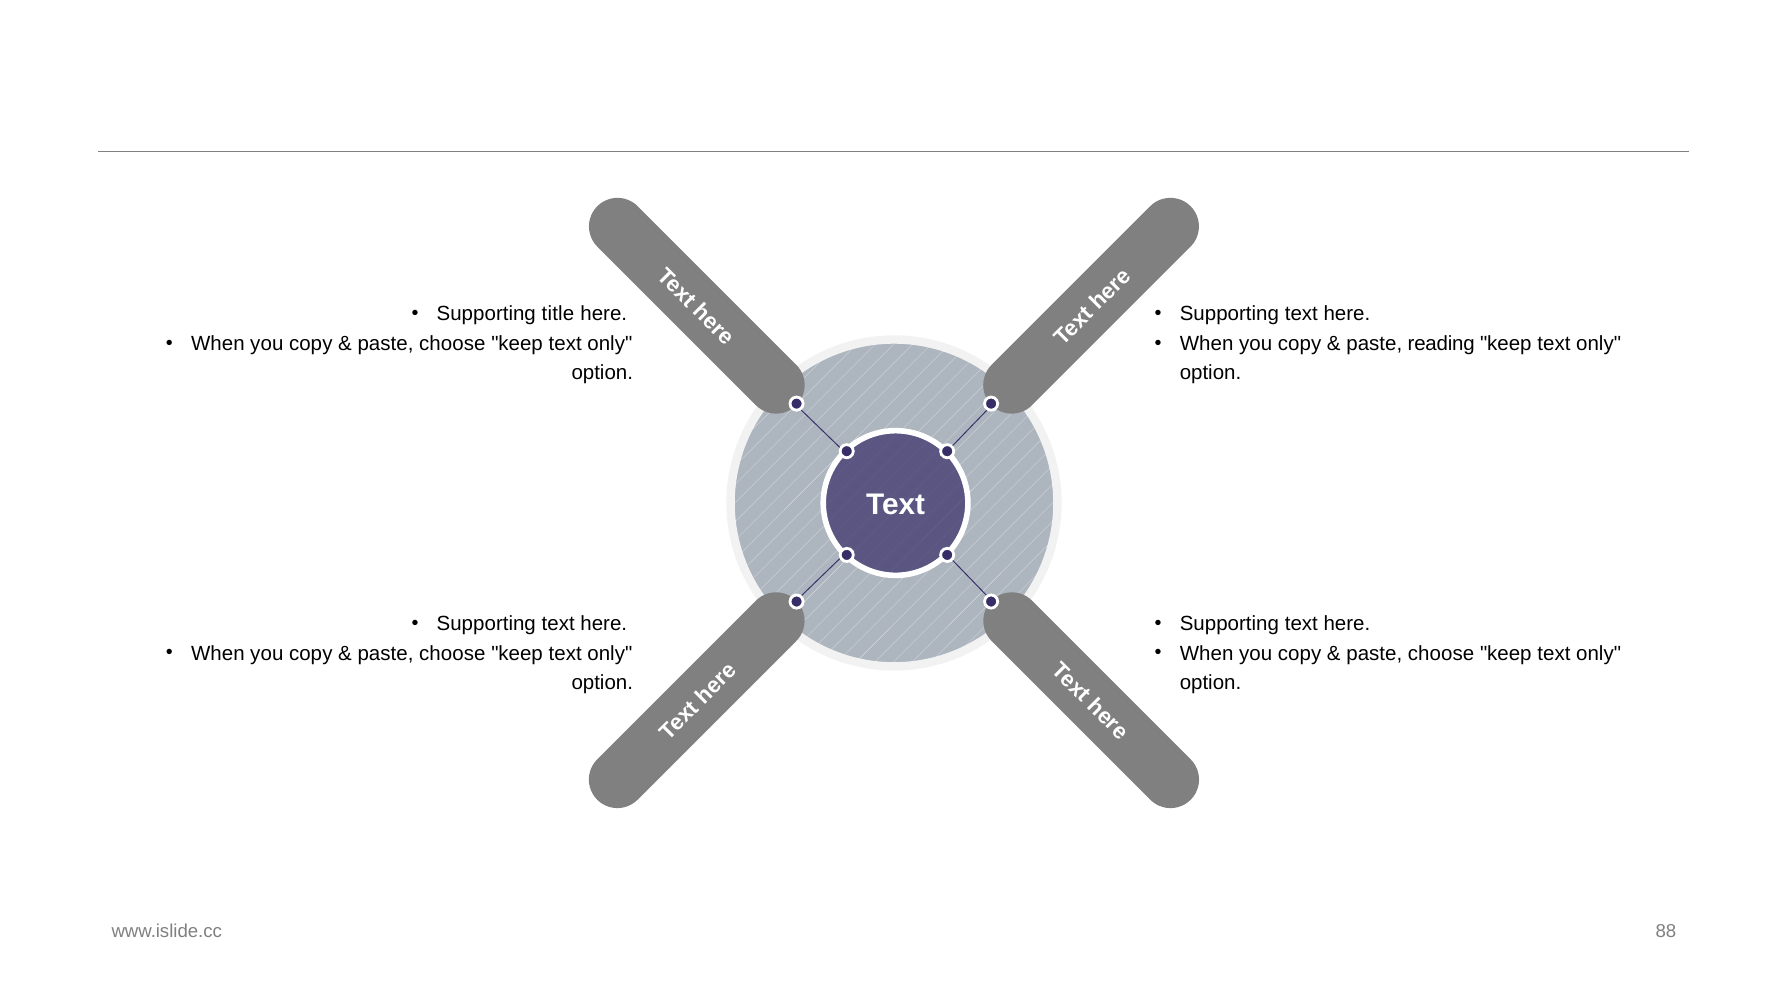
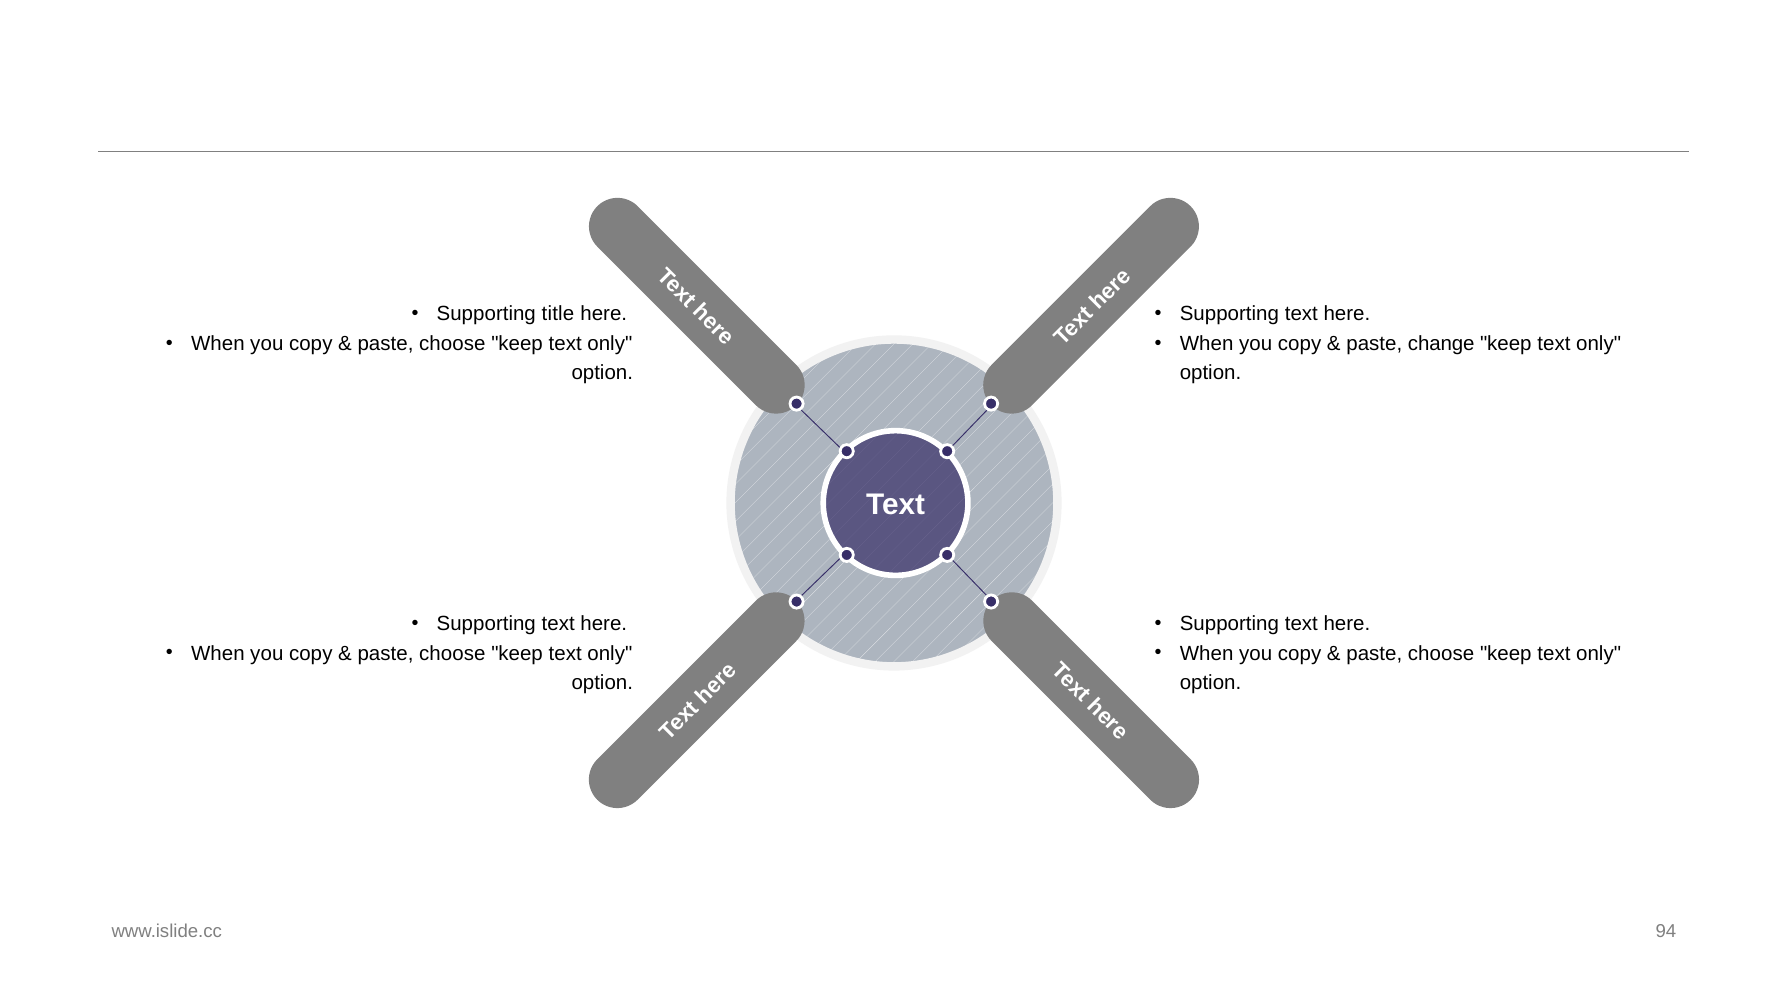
reading: reading -> change
88: 88 -> 94
